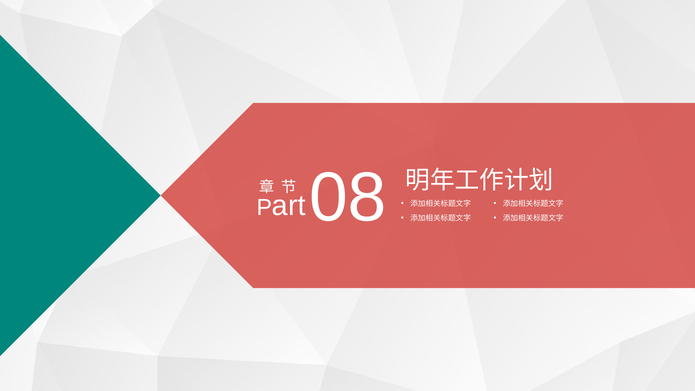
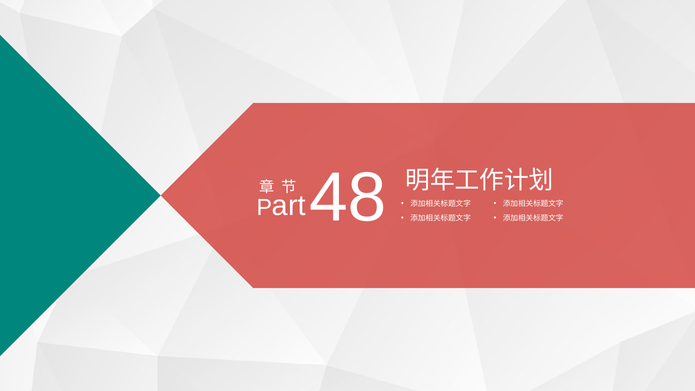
08: 08 -> 48
